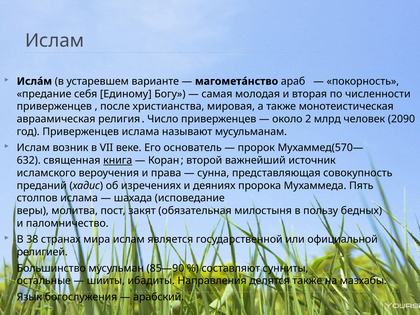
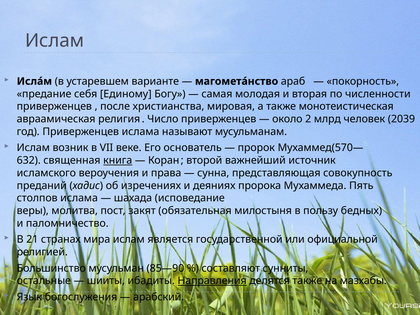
2090: 2090 -> 2039
38: 38 -> 21
Направления underline: none -> present
